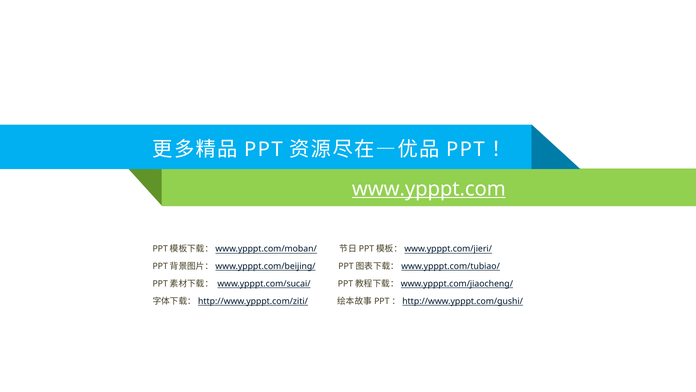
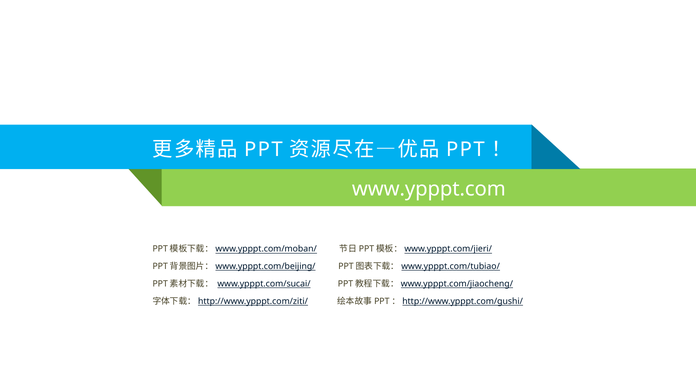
www.ypppt.com underline: present -> none
